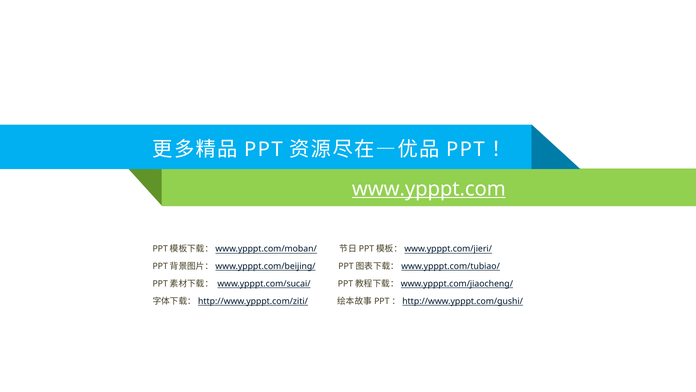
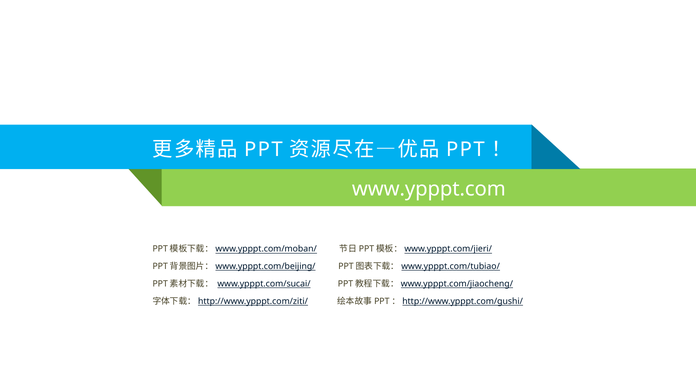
www.ypppt.com underline: present -> none
